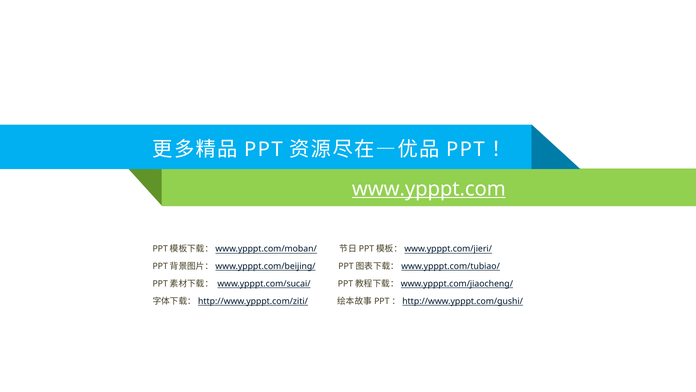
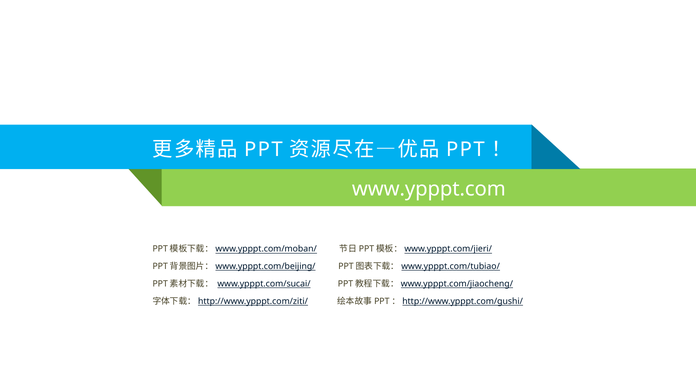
www.ypppt.com underline: present -> none
